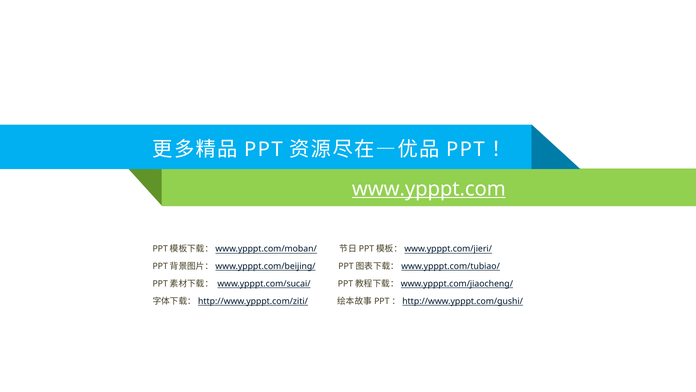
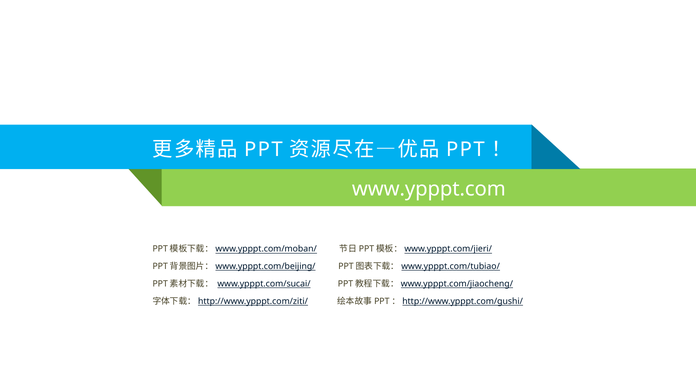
www.ypppt.com underline: present -> none
